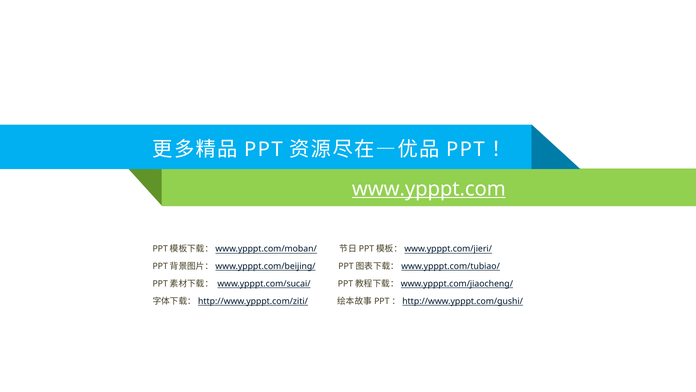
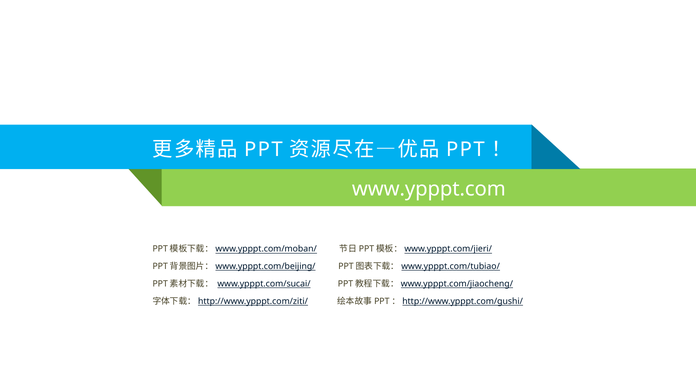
www.ypppt.com underline: present -> none
